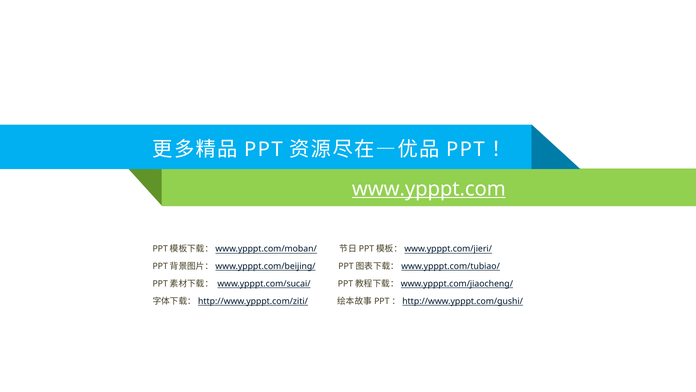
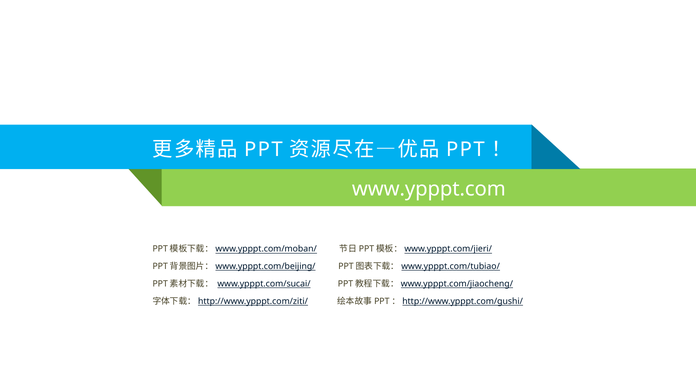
www.ypppt.com underline: present -> none
